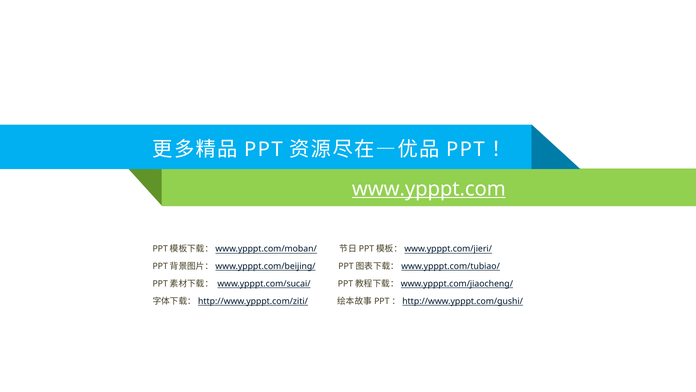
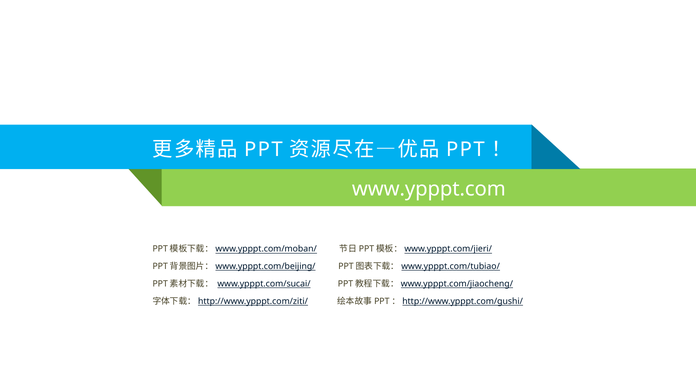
www.ypppt.com underline: present -> none
